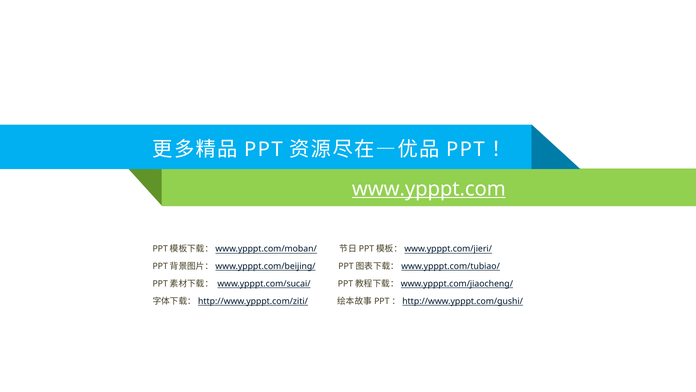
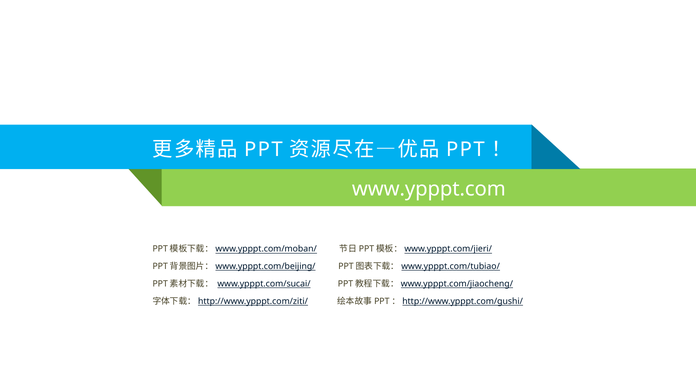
www.ypppt.com underline: present -> none
